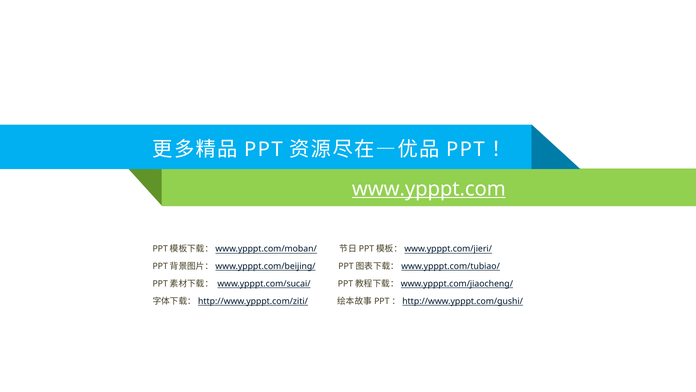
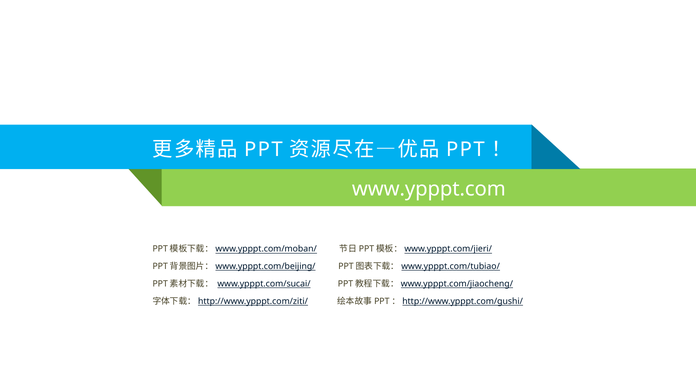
www.ypppt.com underline: present -> none
